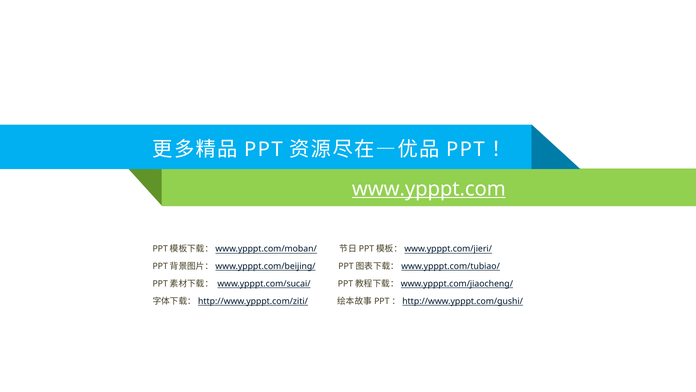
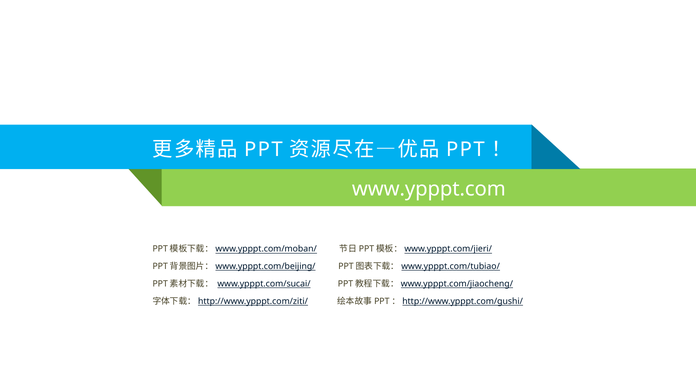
www.ypppt.com underline: present -> none
